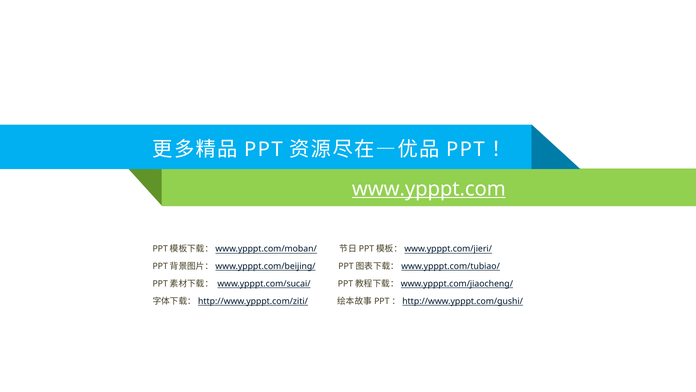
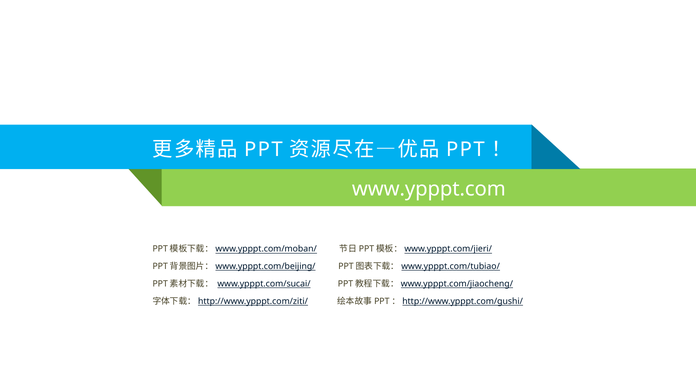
www.ypppt.com underline: present -> none
